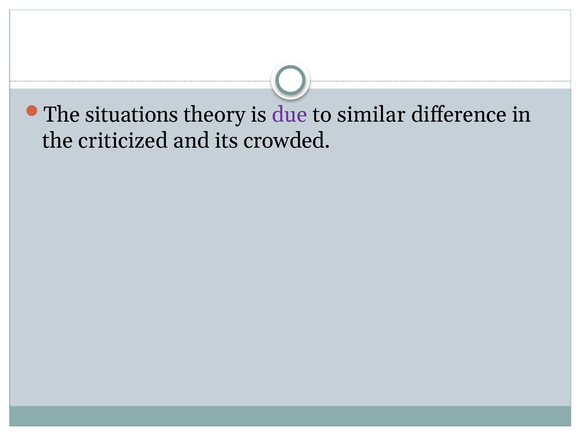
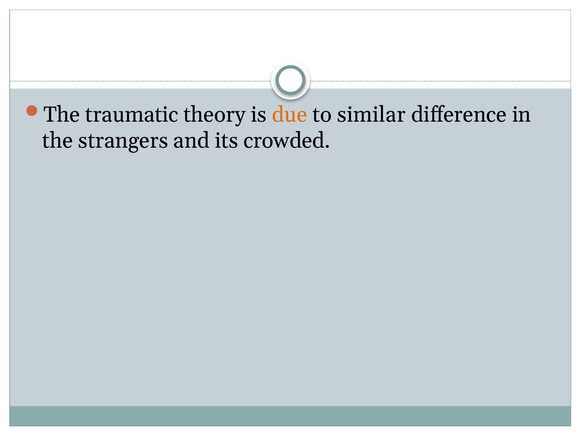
situations: situations -> traumatic
due colour: purple -> orange
criticized: criticized -> strangers
